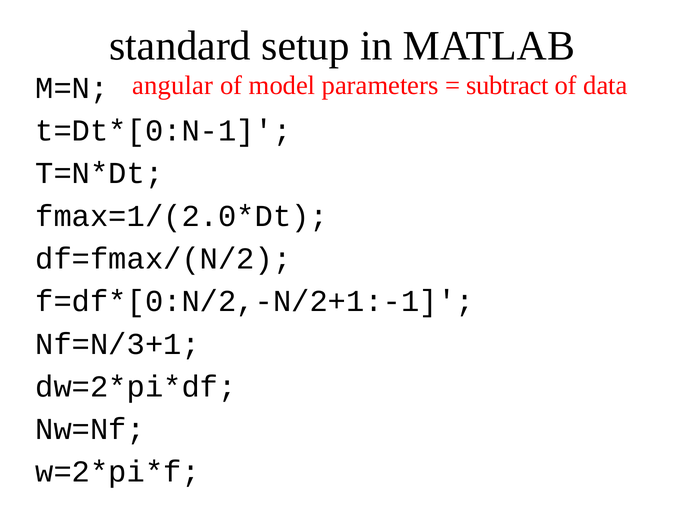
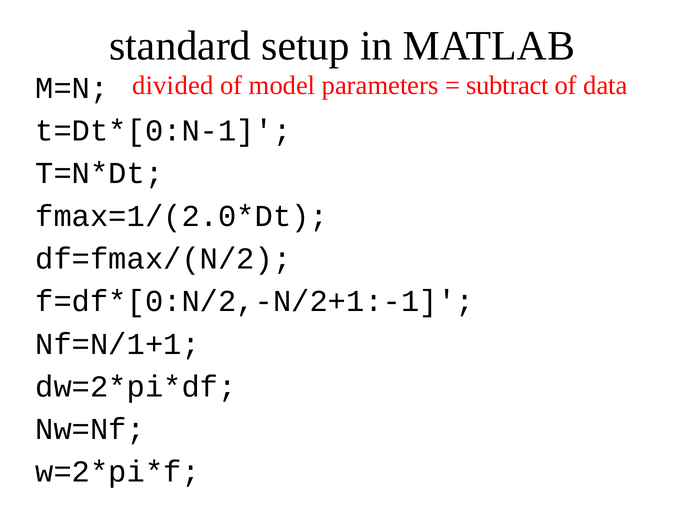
angular: angular -> divided
Nf=N/3+1: Nf=N/3+1 -> Nf=N/1+1
